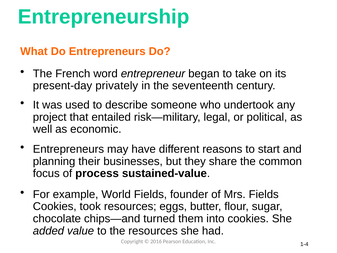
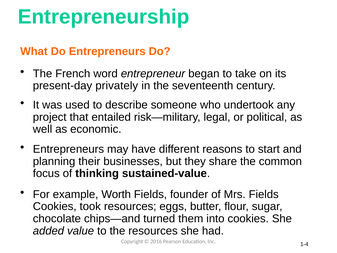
process: process -> thinking
World: World -> Worth
